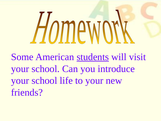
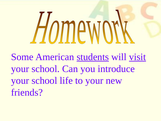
visit underline: none -> present
